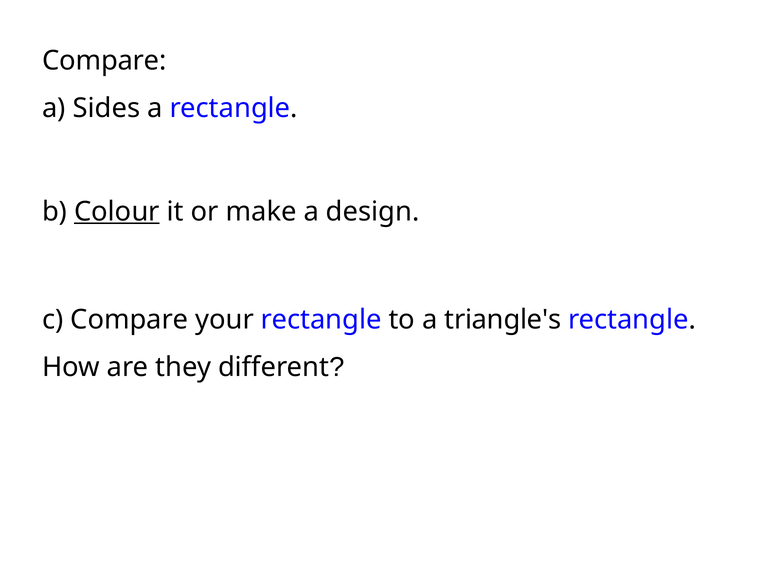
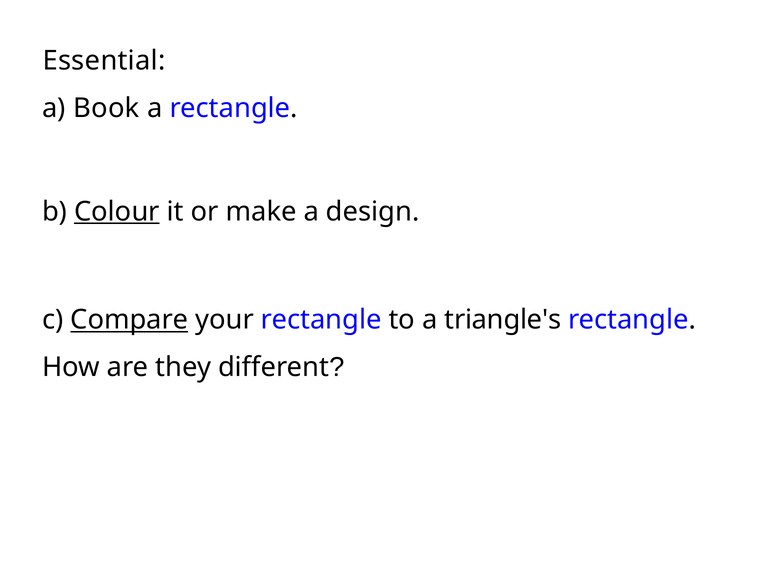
Compare at (104, 61): Compare -> Essential
Sides: Sides -> Book
Compare at (129, 320) underline: none -> present
